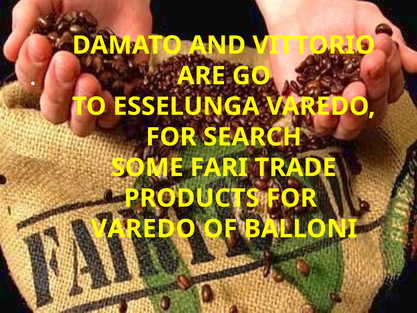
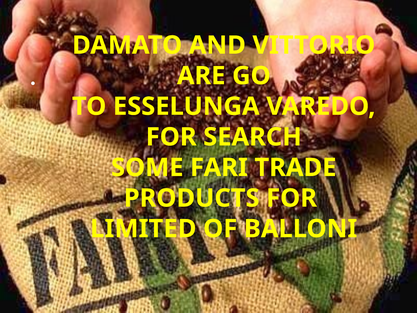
VAREDO at (143, 229): VAREDO -> LIMITED
